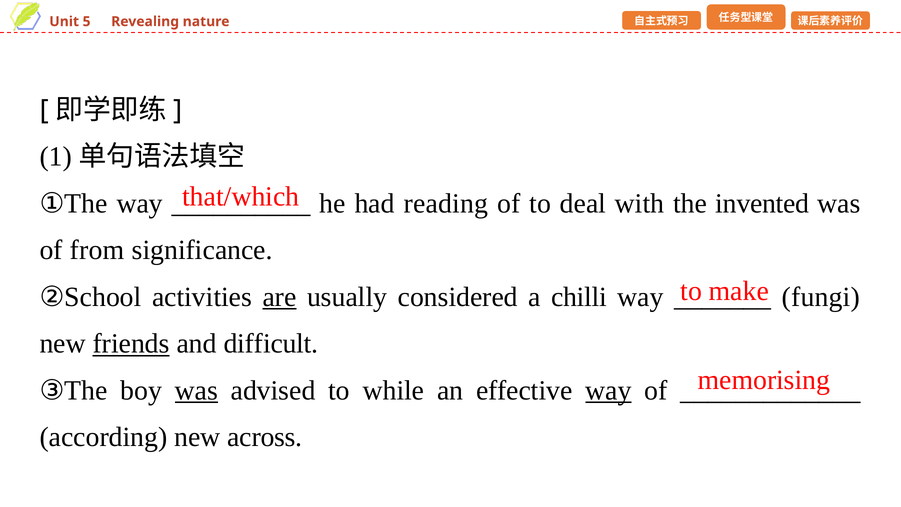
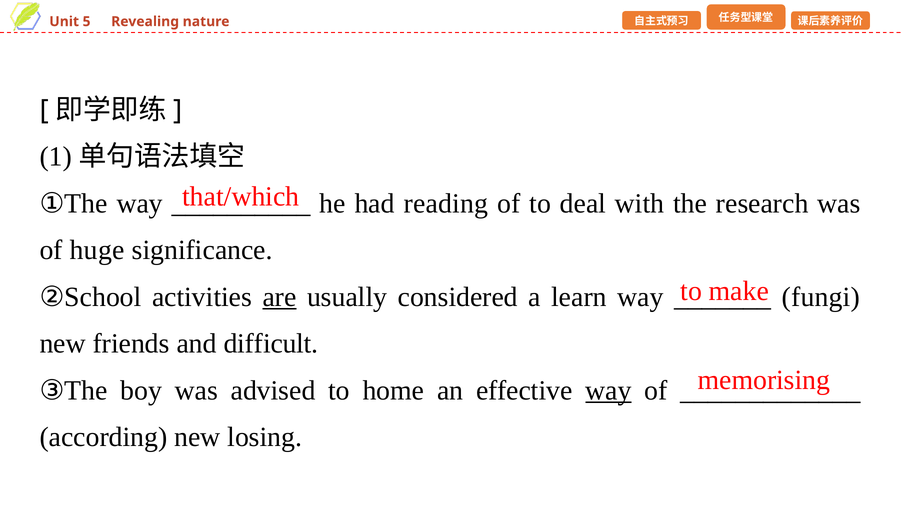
invented: invented -> research
from: from -> huge
chilli: chilli -> learn
friends underline: present -> none
was at (196, 390) underline: present -> none
while: while -> home
across: across -> losing
